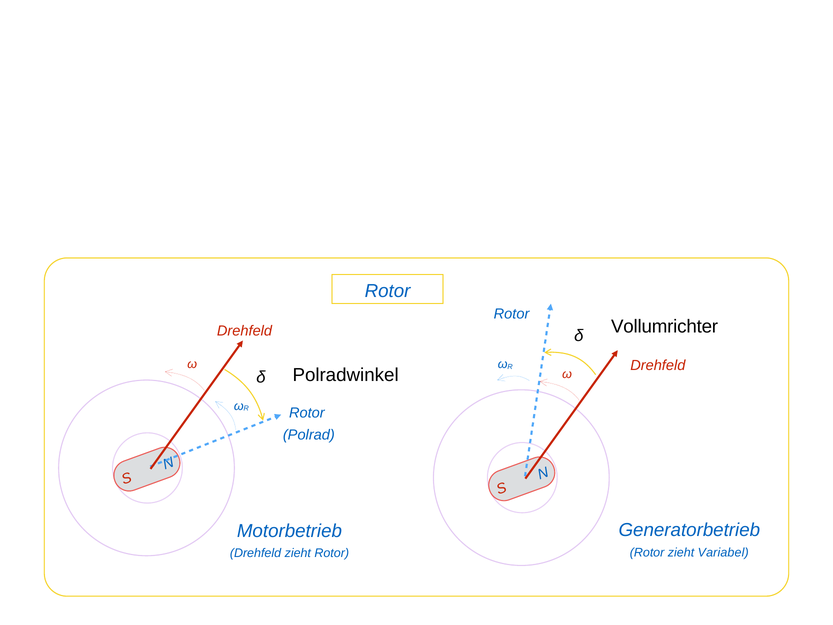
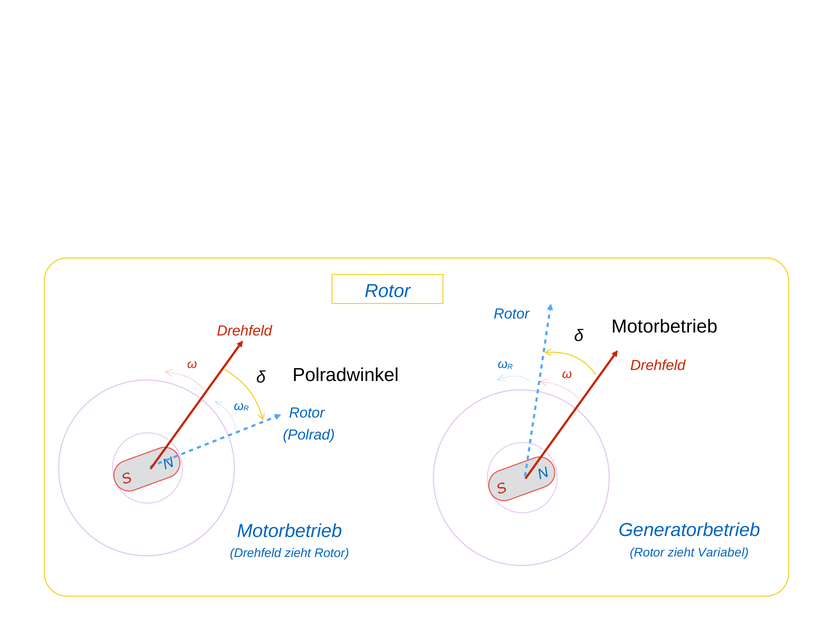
Vollumrichter at (665, 326): Vollumrichter -> Motorbetrieb
